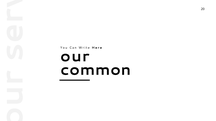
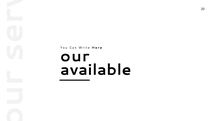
common: common -> available
